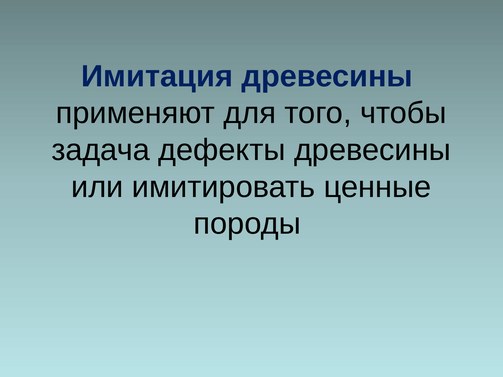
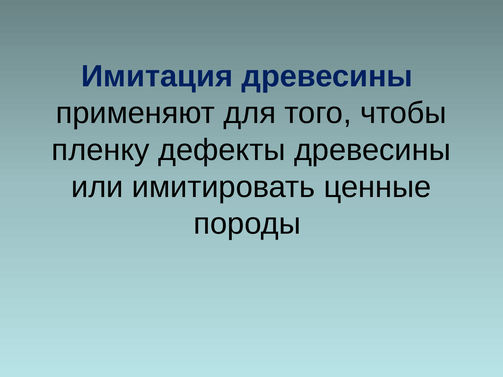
задача: задача -> пленку
